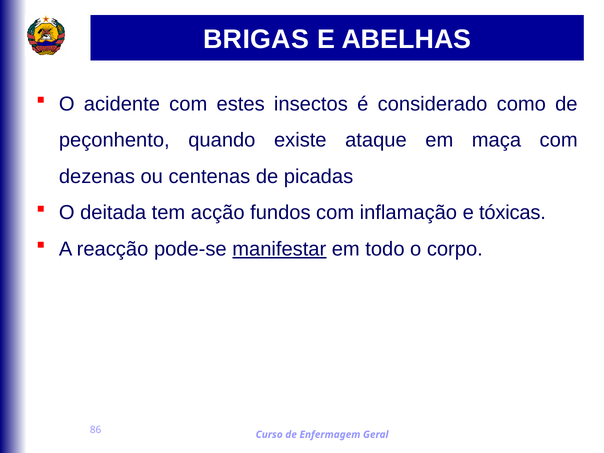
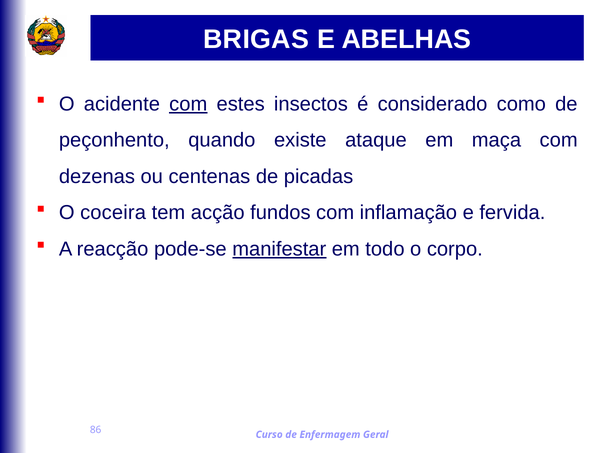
com at (188, 104) underline: none -> present
deitada: deitada -> coceira
tóxicas: tóxicas -> fervida
